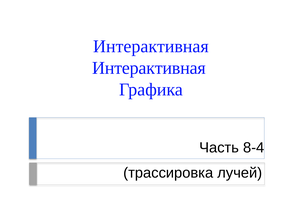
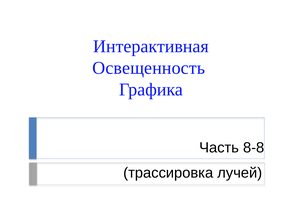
Интерактивная at (149, 68): Интерактивная -> Освещенность
8-4: 8-4 -> 8-8
